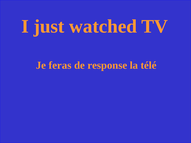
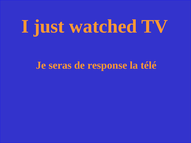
feras: feras -> seras
